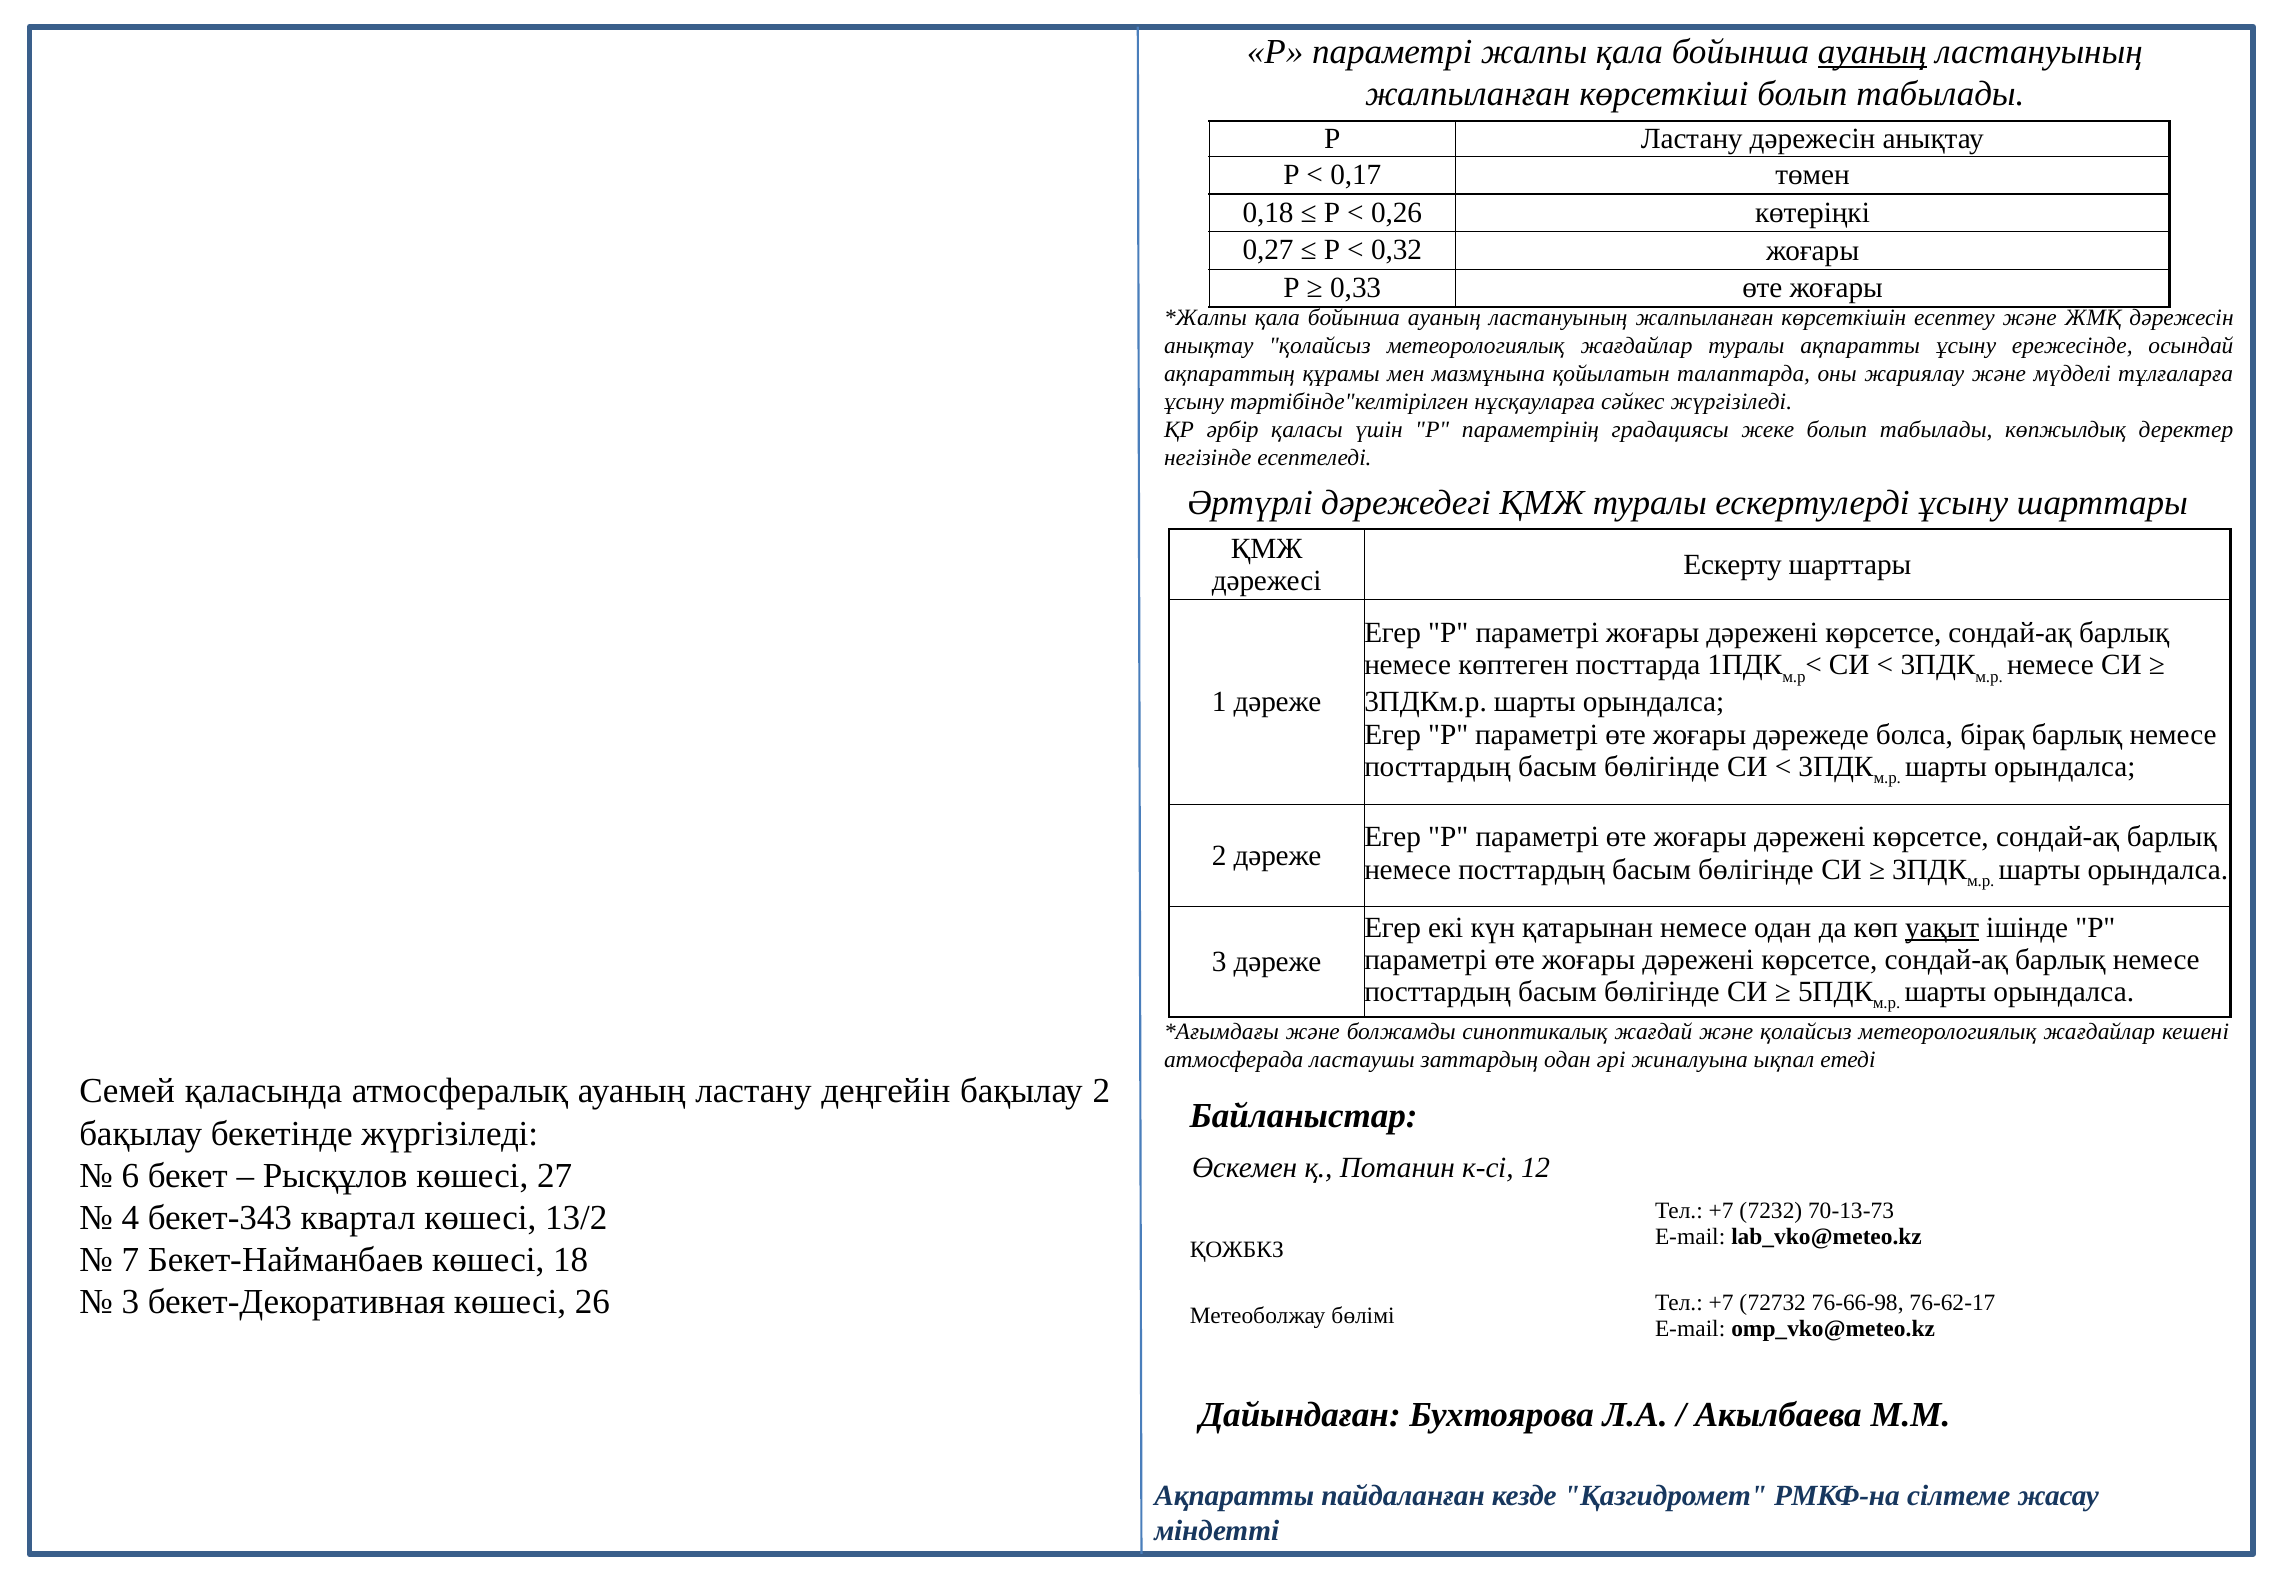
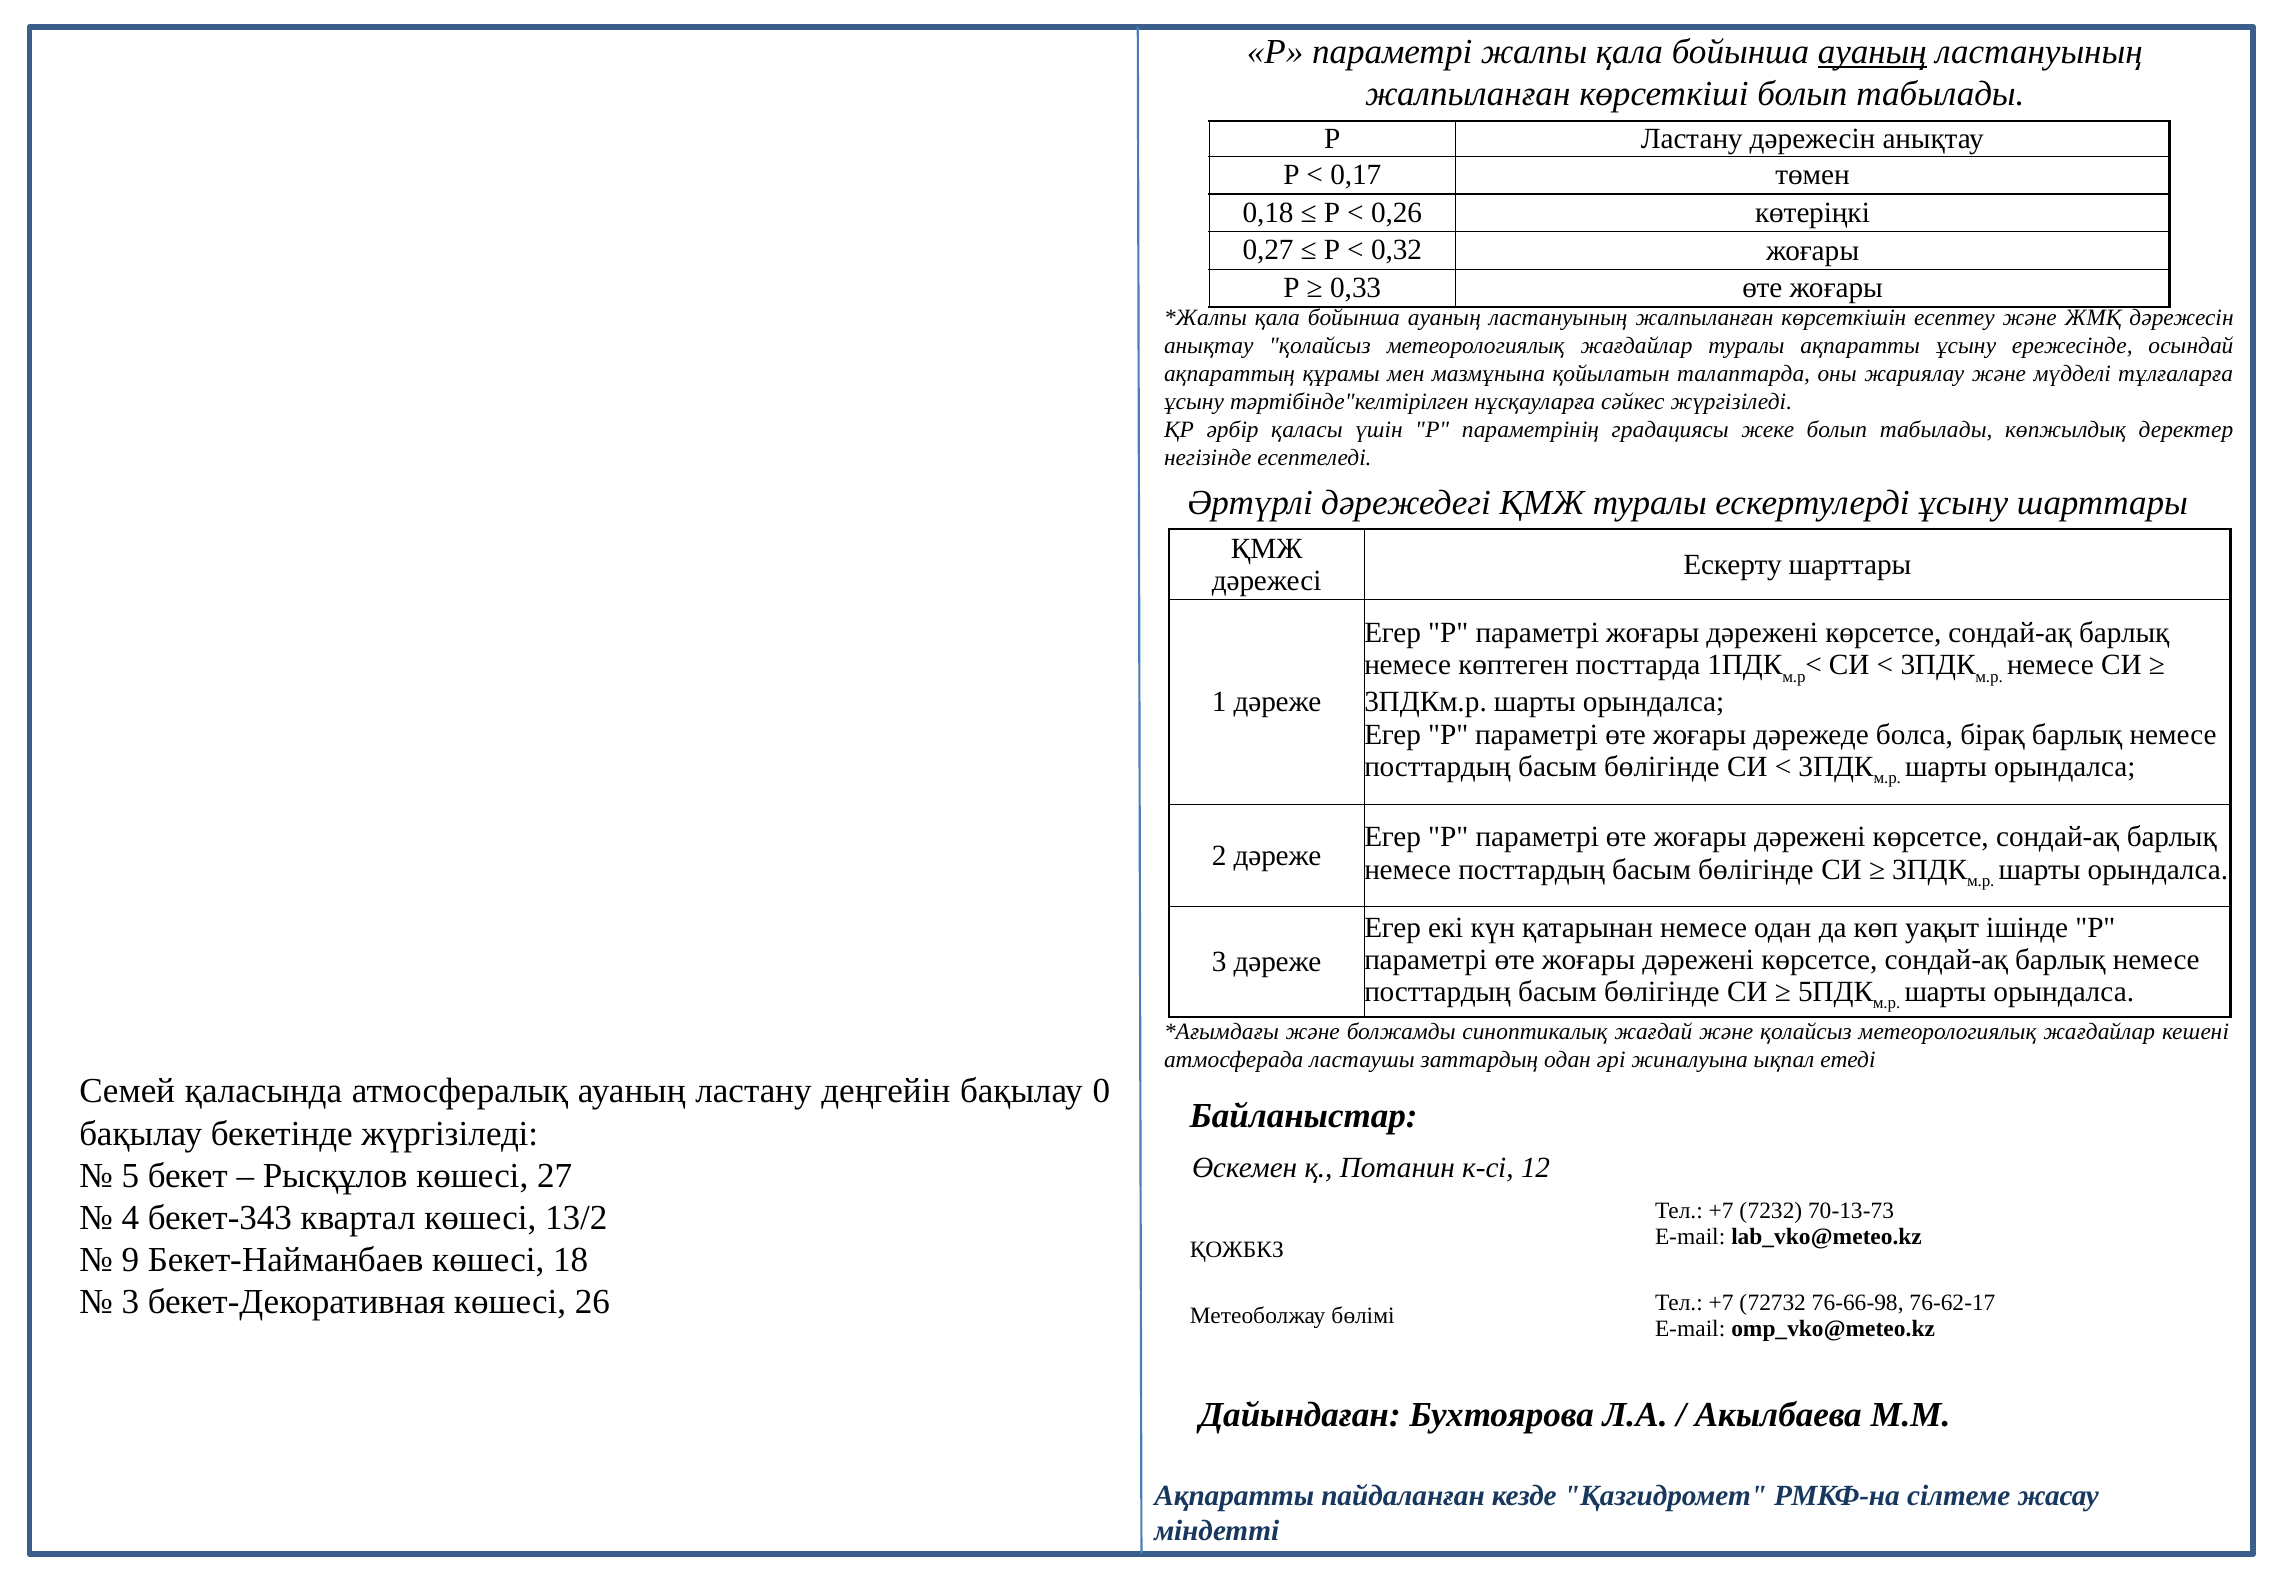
уақыт underline: present -> none
бақылау 2: 2 -> 0
6: 6 -> 5
7: 7 -> 9
